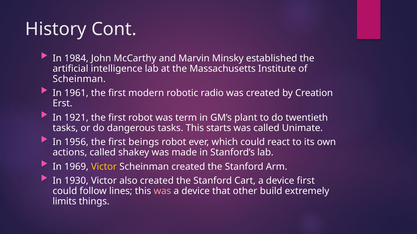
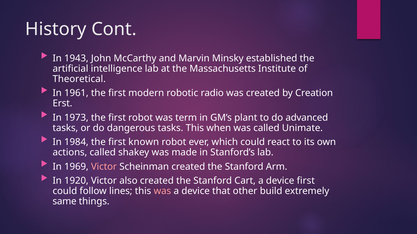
1984: 1984 -> 1943
Scheinman at (79, 79): Scheinman -> Theoretical
1921: 1921 -> 1973
twentieth: twentieth -> advanced
starts: starts -> when
1956: 1956 -> 1984
beings: beings -> known
Victor at (104, 167) colour: yellow -> pink
1930: 1930 -> 1920
limits: limits -> same
